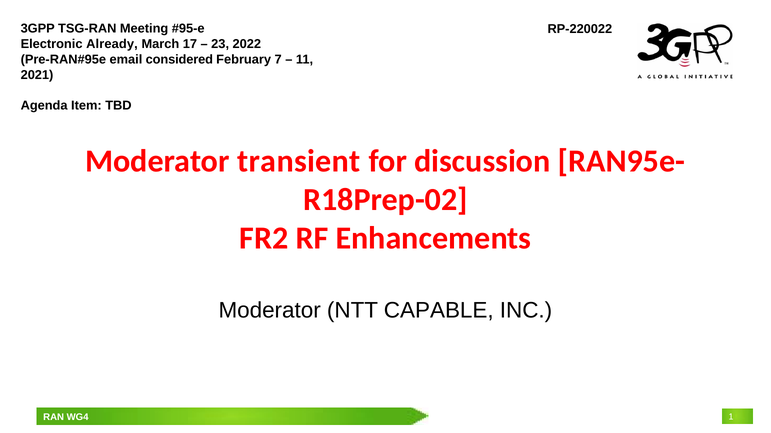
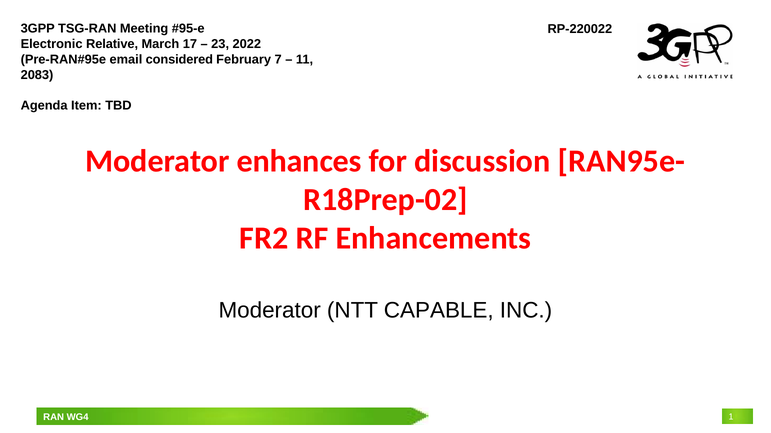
Already: Already -> Relative
2021: 2021 -> 2083
transient: transient -> enhances
